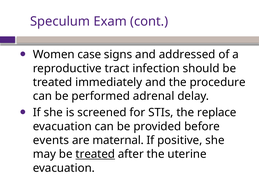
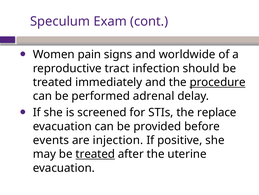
case: case -> pain
addressed: addressed -> worldwide
procedure underline: none -> present
maternal: maternal -> injection
